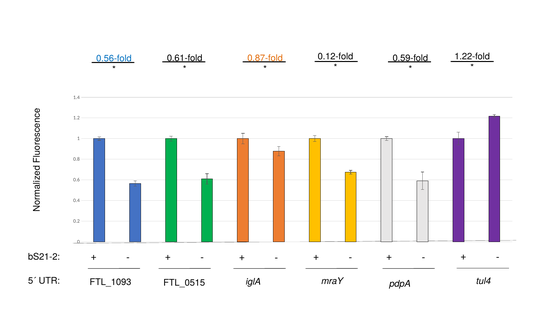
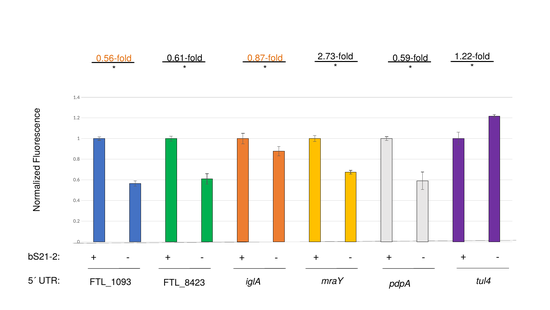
0.12-fold: 0.12-fold -> 2.73-fold
0.56-fold colour: blue -> orange
FTL_0515: FTL_0515 -> FTL_8423
